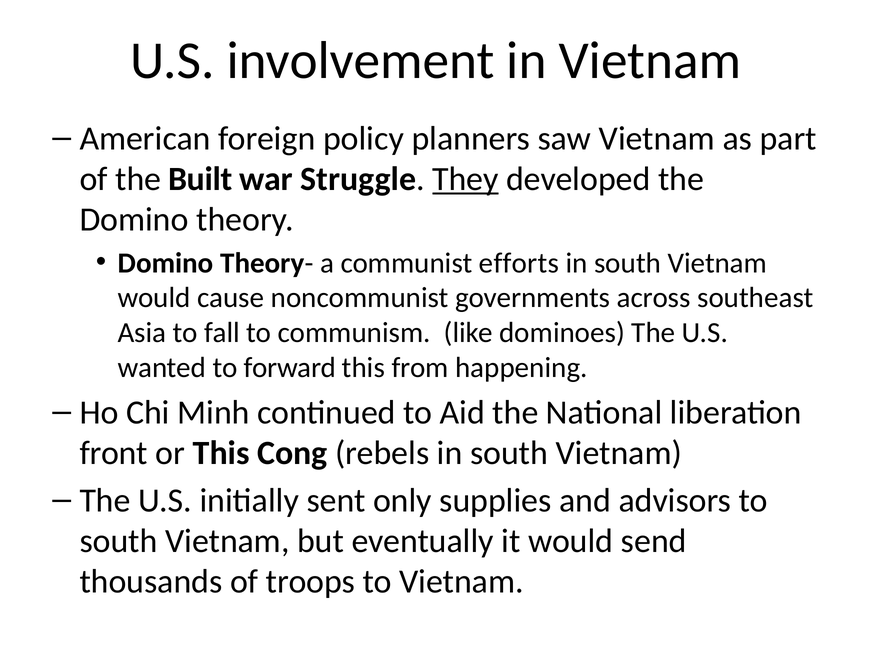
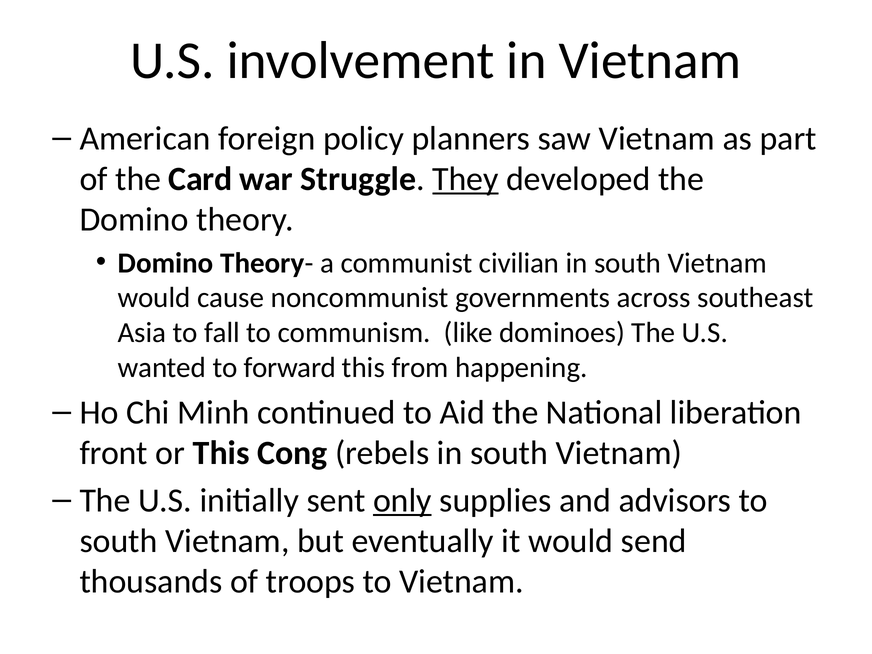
Built: Built -> Card
efforts: efforts -> civilian
only underline: none -> present
